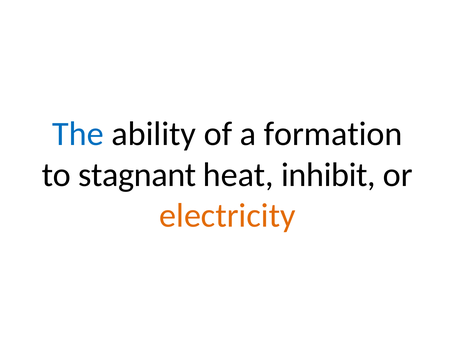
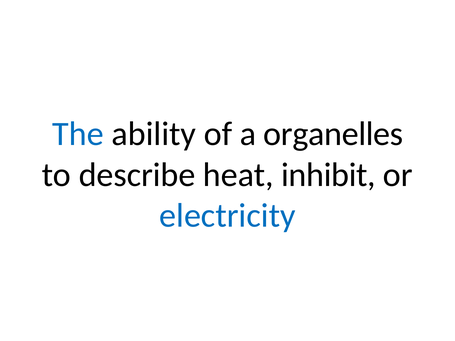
formation: formation -> organelles
stagnant: stagnant -> describe
electricity colour: orange -> blue
